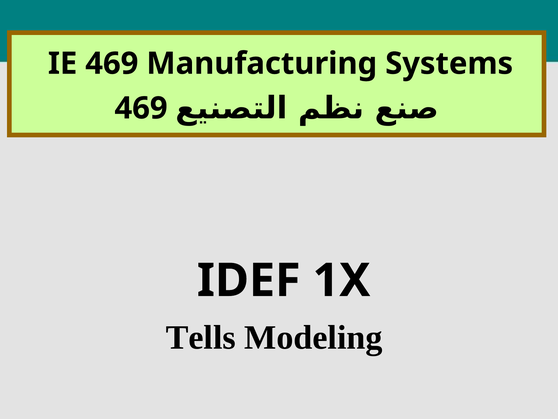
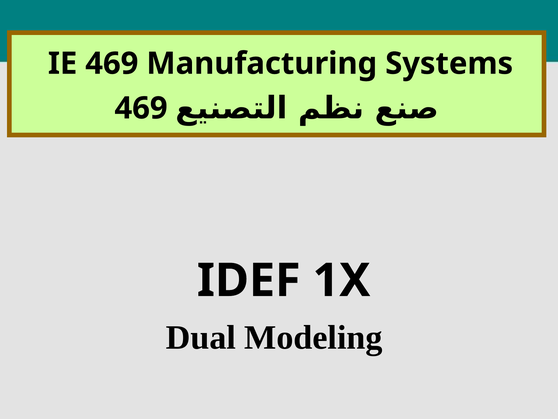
Tells: Tells -> Dual
